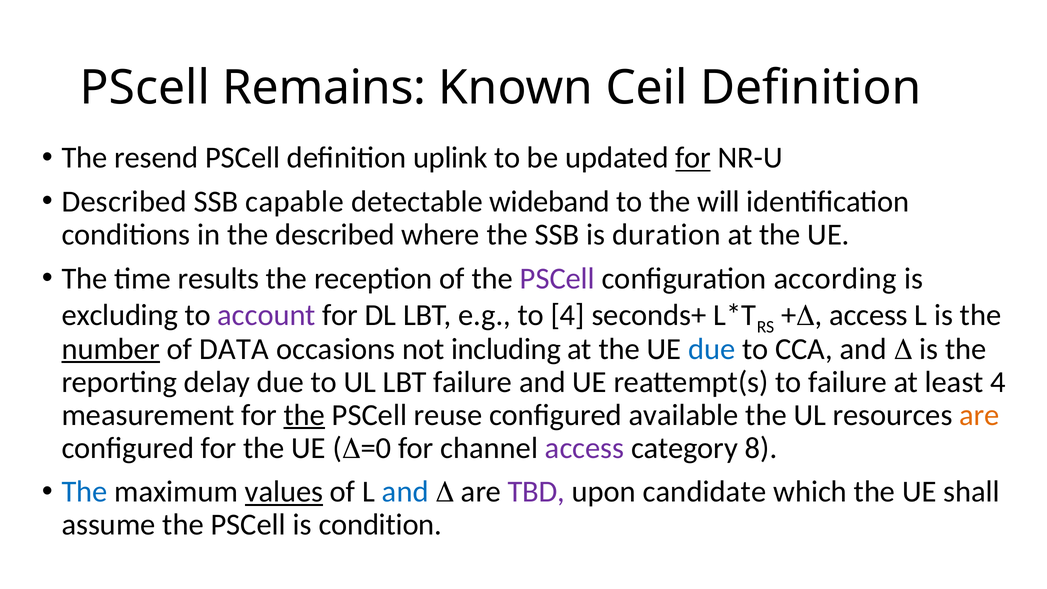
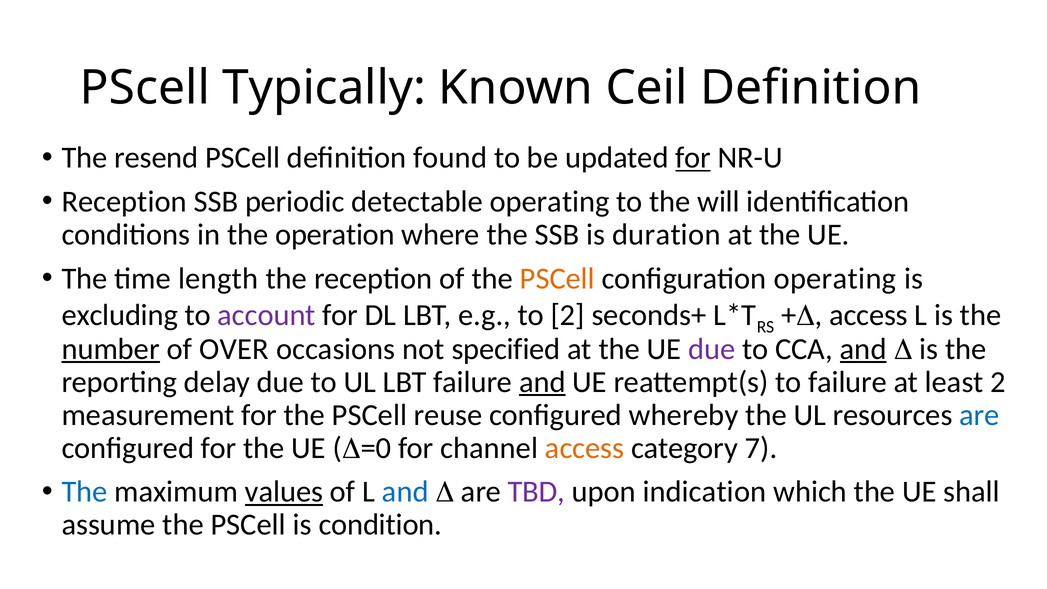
Remains: Remains -> Typically
uplink: uplink -> found
Described at (124, 202): Described -> Reception
capable: capable -> periodic
detectable wideband: wideband -> operating
the described: described -> operation
results: results -> length
PSCell at (557, 278) colour: purple -> orange
configuration according: according -> operating
to 4: 4 -> 2
DATA: DATA -> OVER
including: including -> specified
due at (712, 349) colour: blue -> purple
and at (863, 349) underline: none -> present
and at (542, 382) underline: none -> present
least 4: 4 -> 2
the at (304, 415) underline: present -> none
available: available -> whereby
are at (979, 415) colour: orange -> blue
access at (585, 448) colour: purple -> orange
8: 8 -> 7
candidate: candidate -> indication
